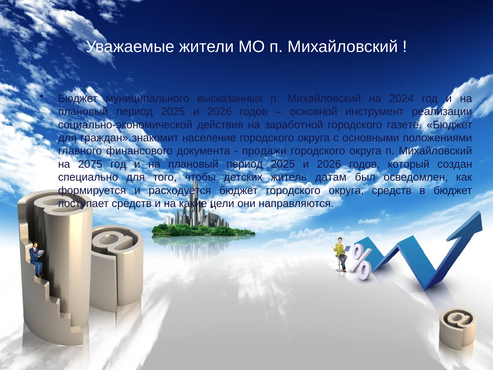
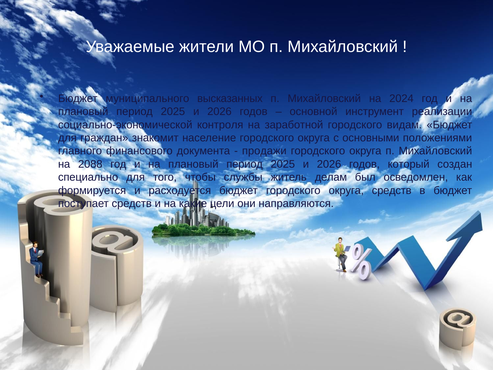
действия: действия -> контроля
газете: газете -> видам
2075: 2075 -> 2088
детских: детских -> службы
датам: датам -> делам
